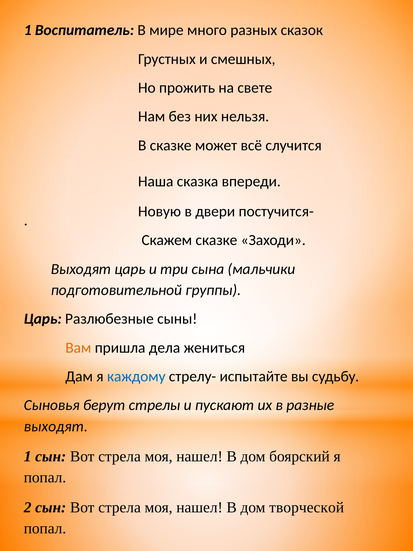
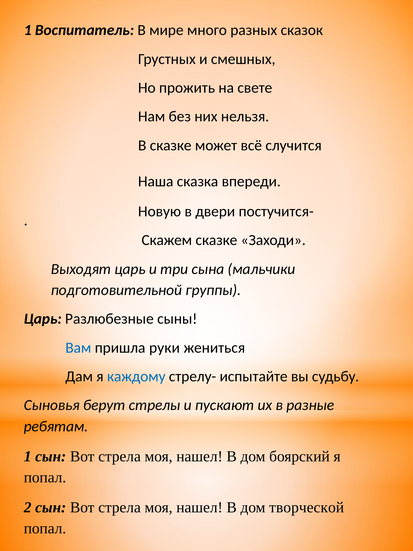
Вам colour: orange -> blue
дела: дела -> руки
выходят at (56, 426): выходят -> ребятам
